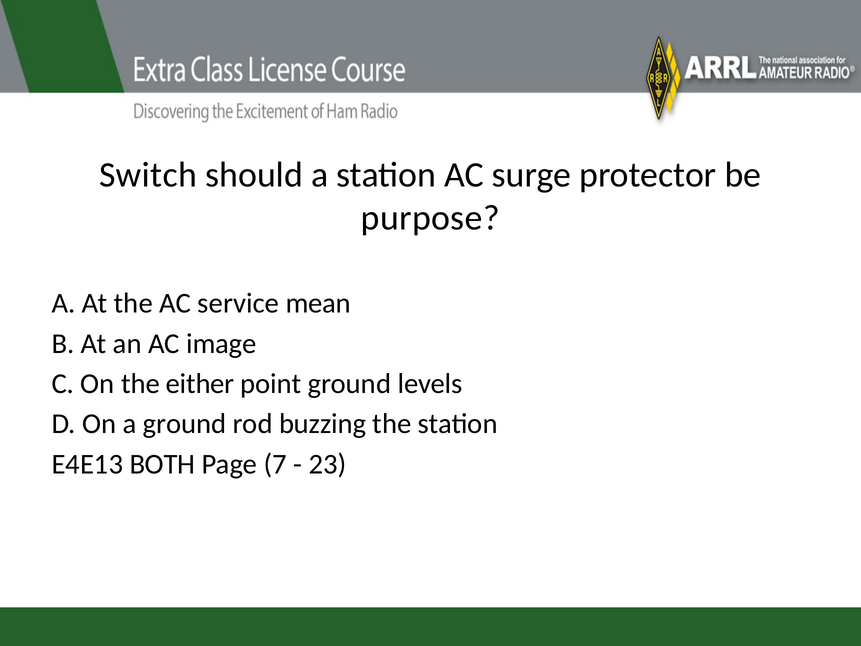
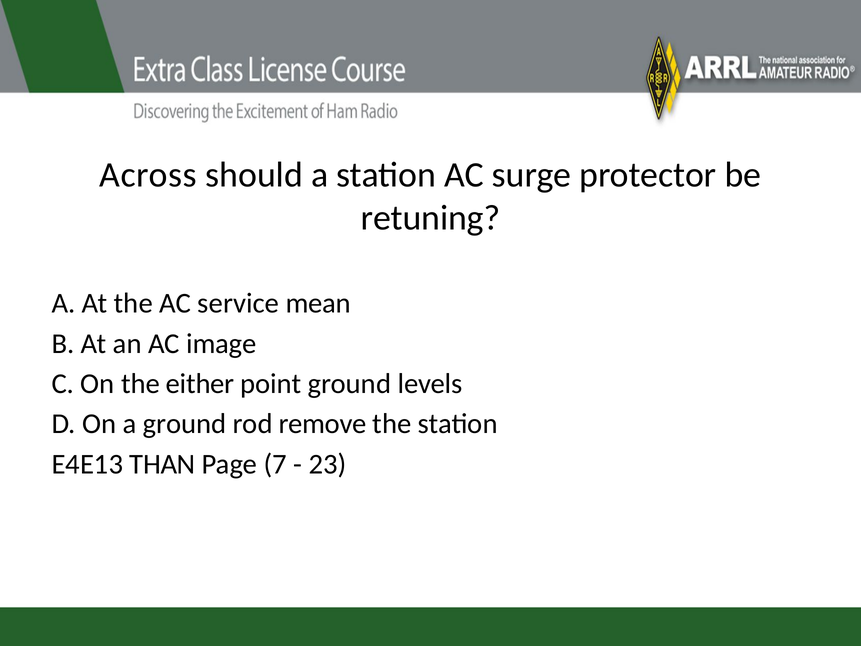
Switch: Switch -> Across
purpose: purpose -> retuning
buzzing: buzzing -> remove
BOTH: BOTH -> THAN
